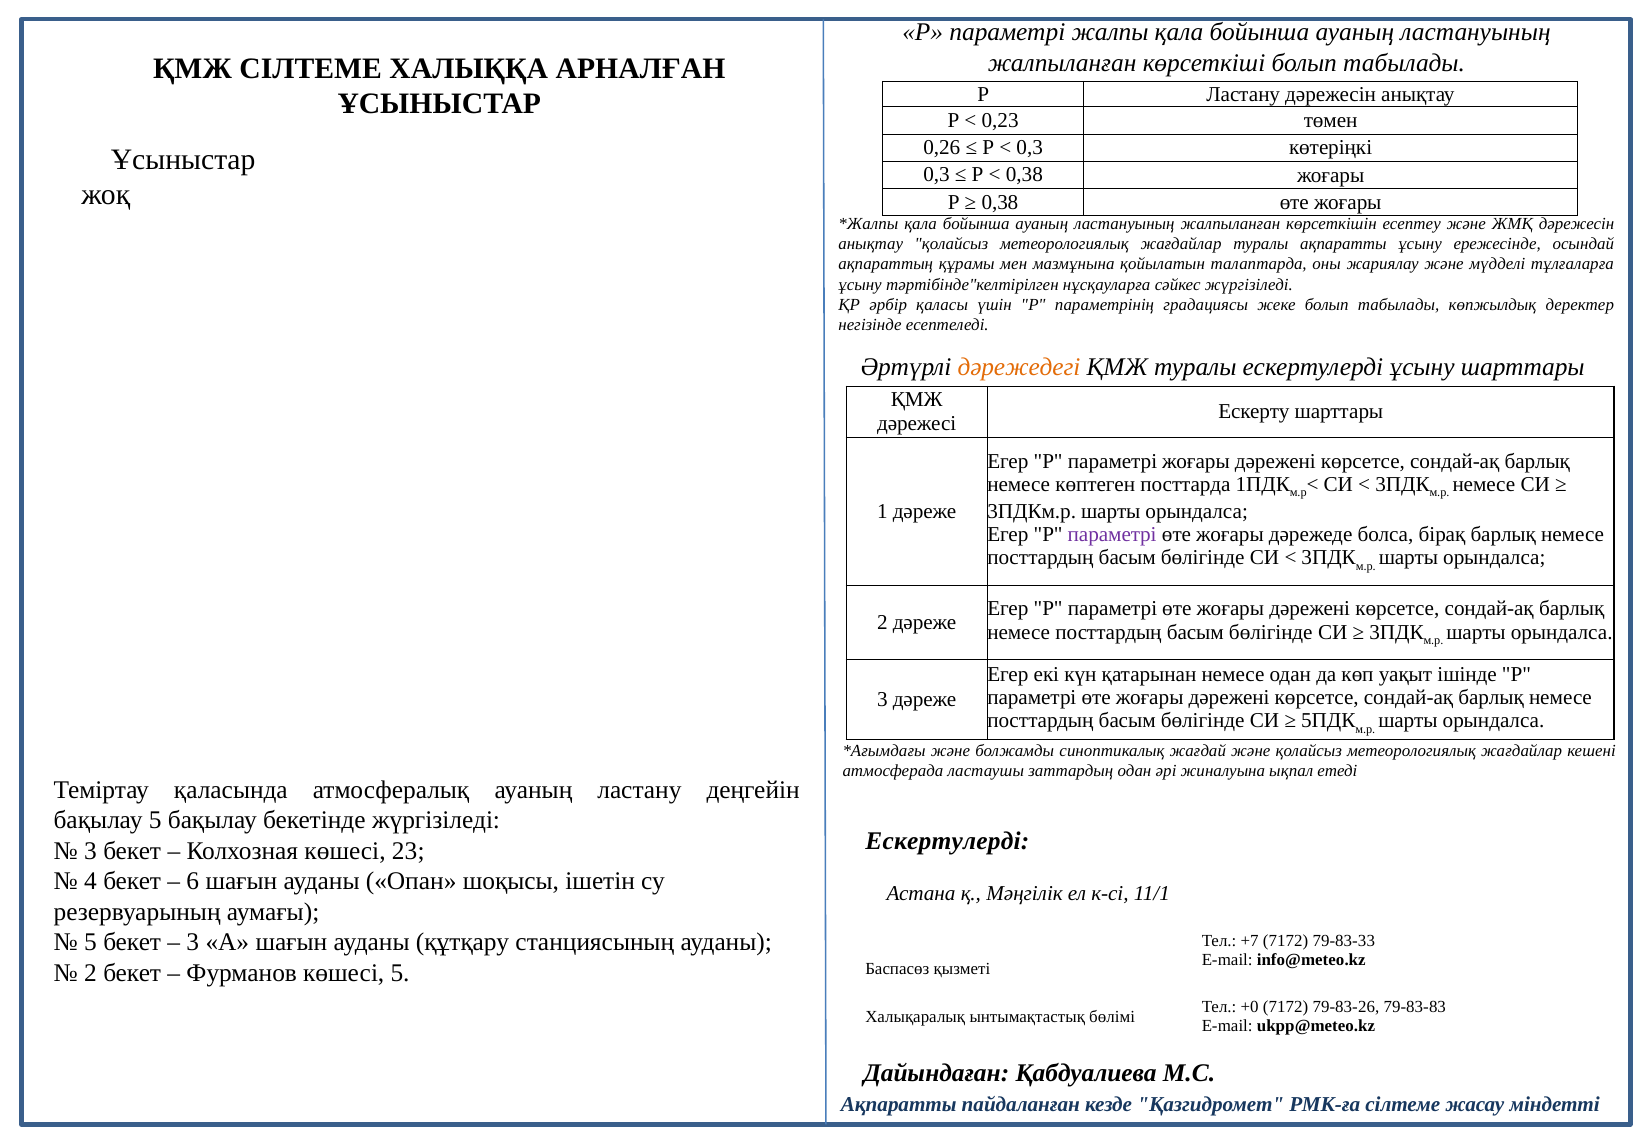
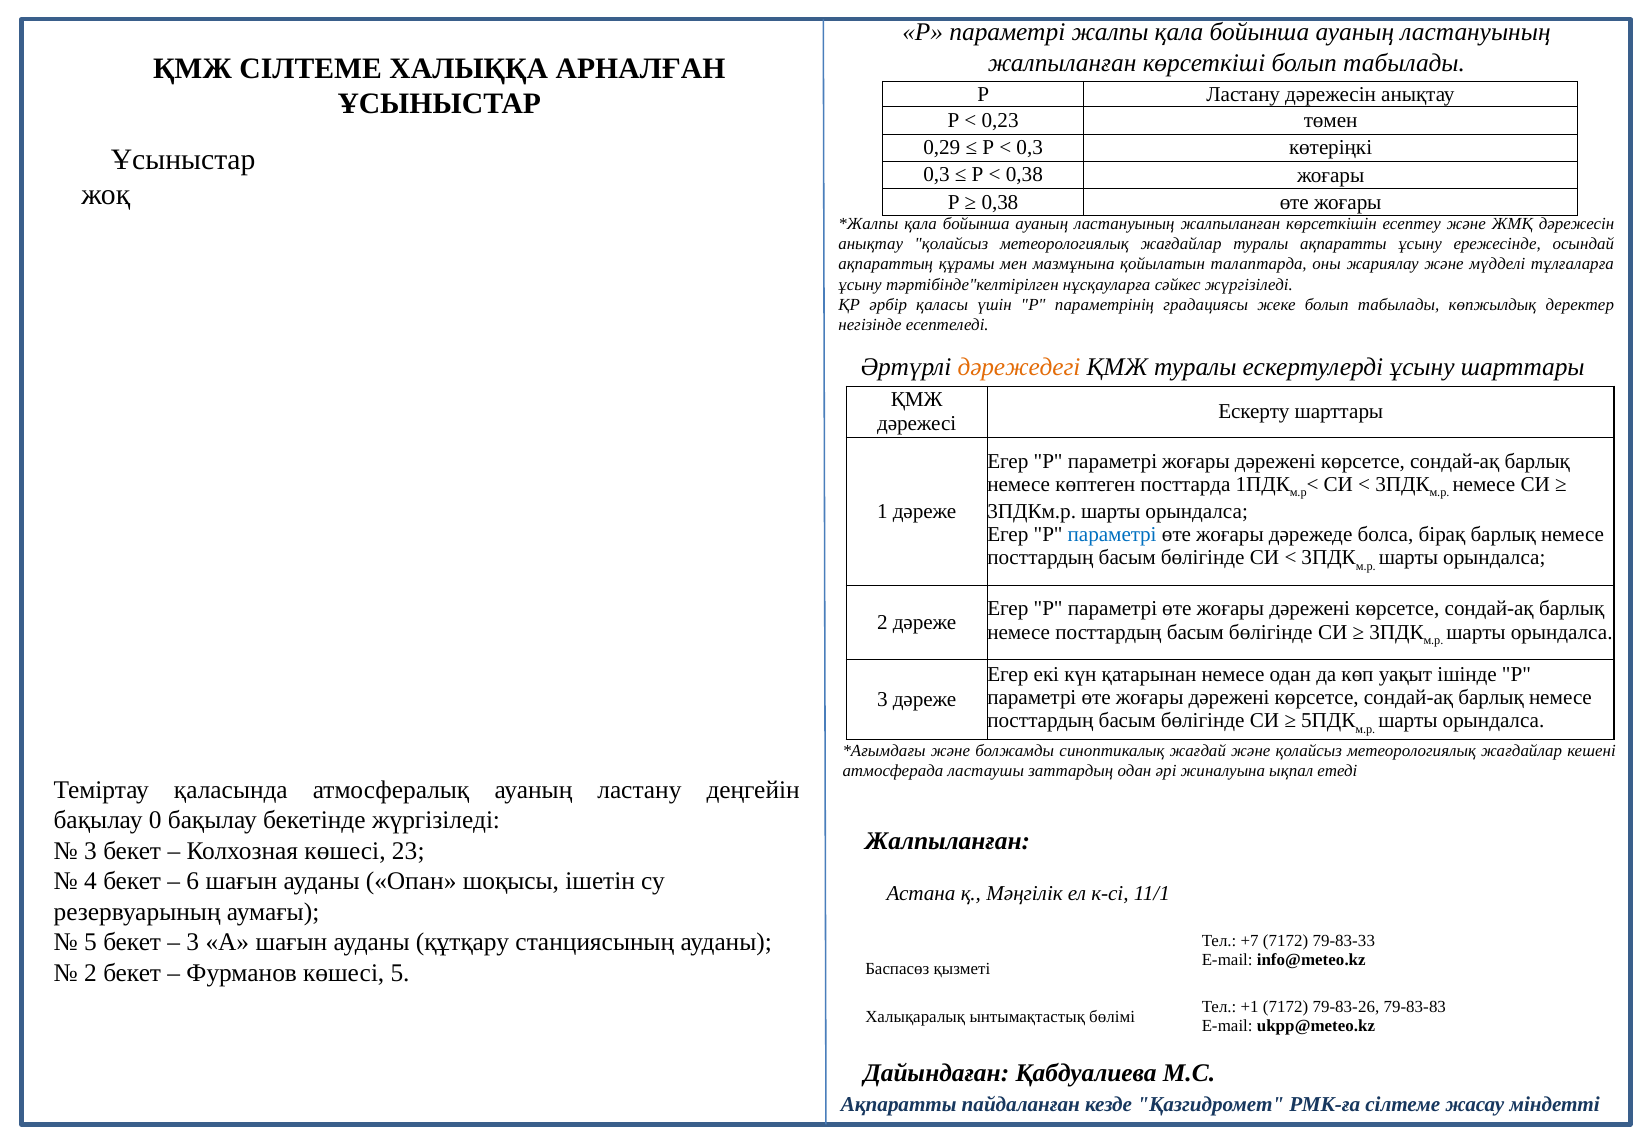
0,26: 0,26 -> 0,29
параметрі at (1112, 534) colour: purple -> blue
бақылау 5: 5 -> 0
Ескертулерді at (947, 841): Ескертулерді -> Жалпыланған
+0: +0 -> +1
